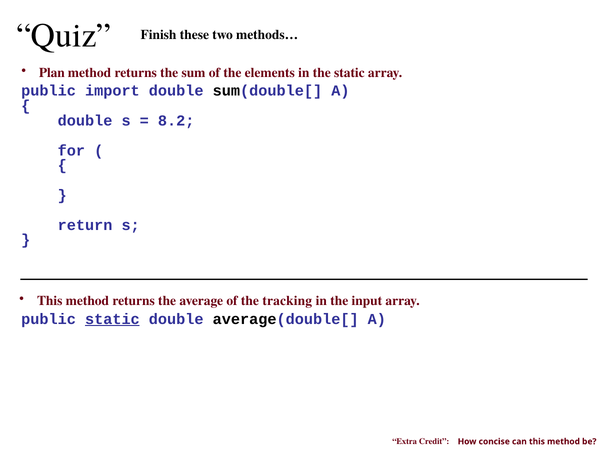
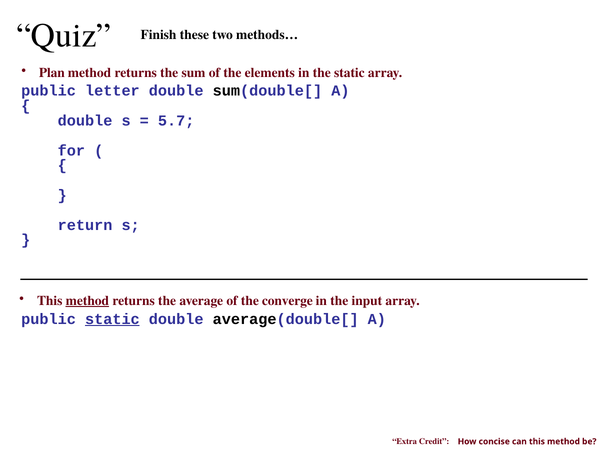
import: import -> letter
8.2: 8.2 -> 5.7
method at (87, 301) underline: none -> present
tracking: tracking -> converge
